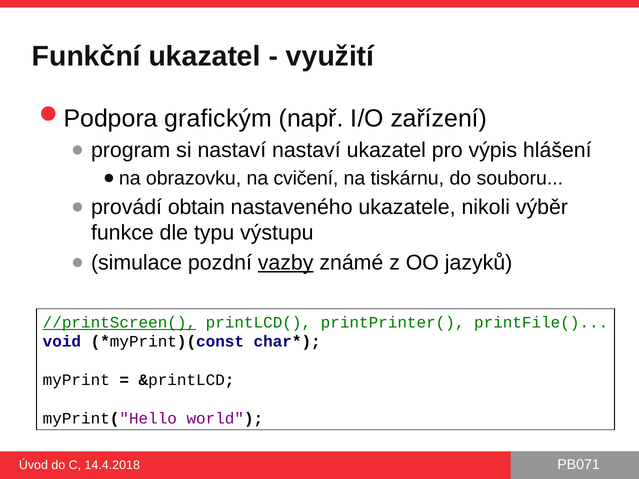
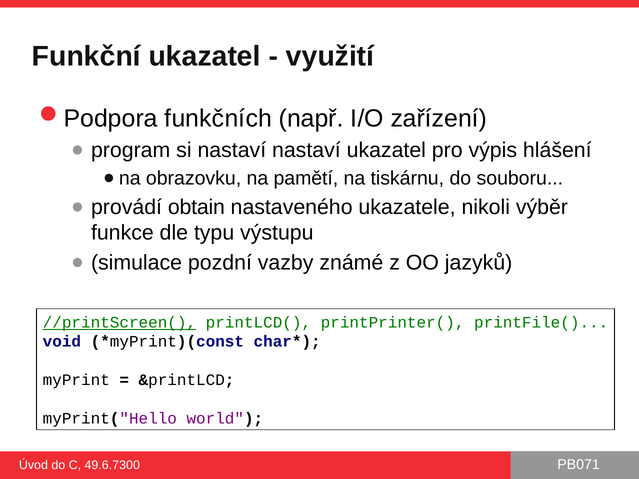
grafickým: grafickým -> funkčních
cvičení: cvičení -> pamětí
vazby underline: present -> none
14.4.2018: 14.4.2018 -> 49.6.7300
